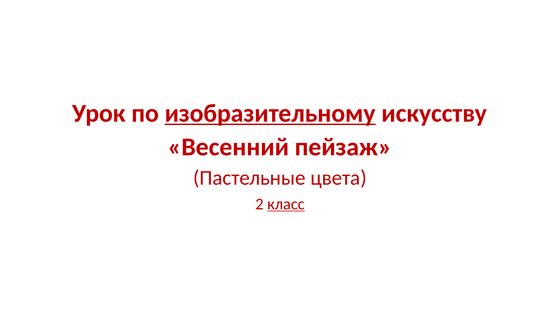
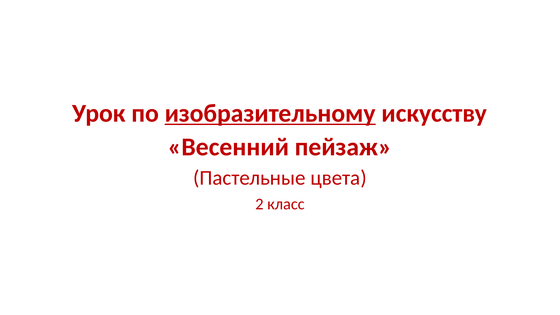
класс underline: present -> none
